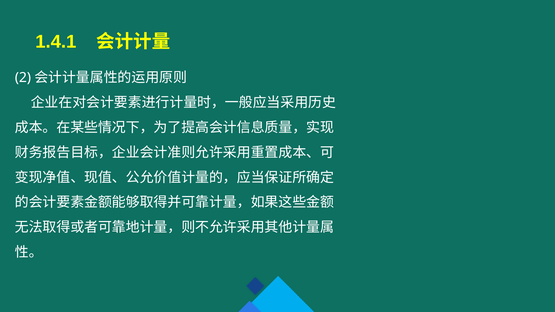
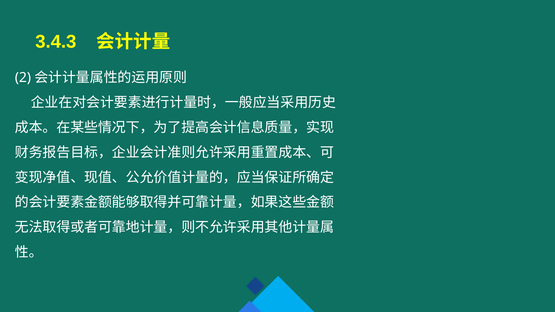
1.4.1: 1.4.1 -> 3.4.3
